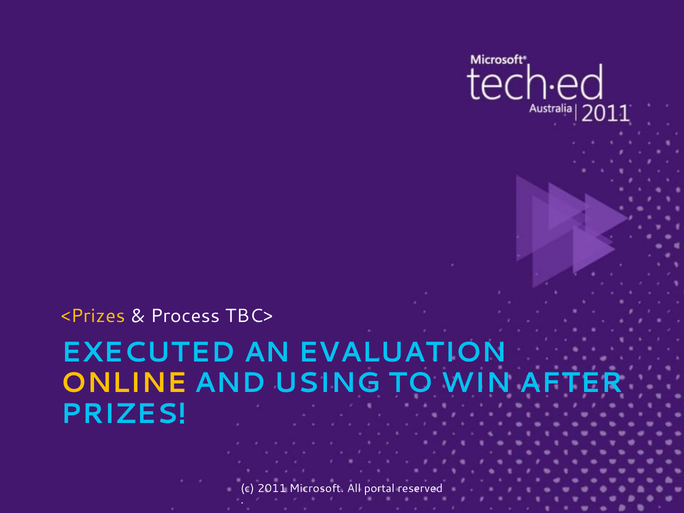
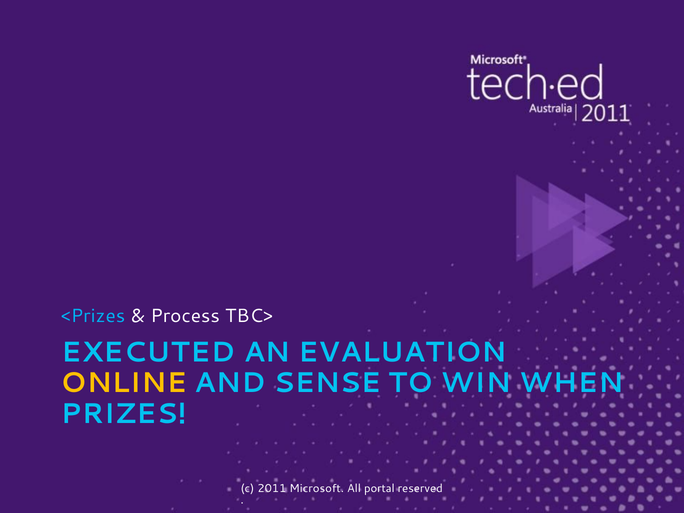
<Prizes colour: yellow -> light blue
USING: USING -> SENSE
AFTER: AFTER -> WHEN
